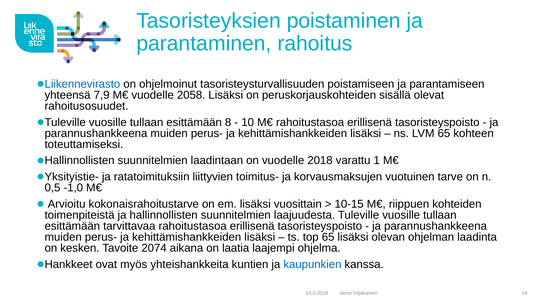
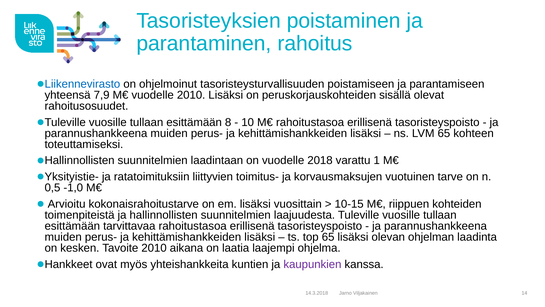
vuodelle 2058: 2058 -> 2010
Tavoite 2074: 2074 -> 2010
kaupunkien colour: blue -> purple
